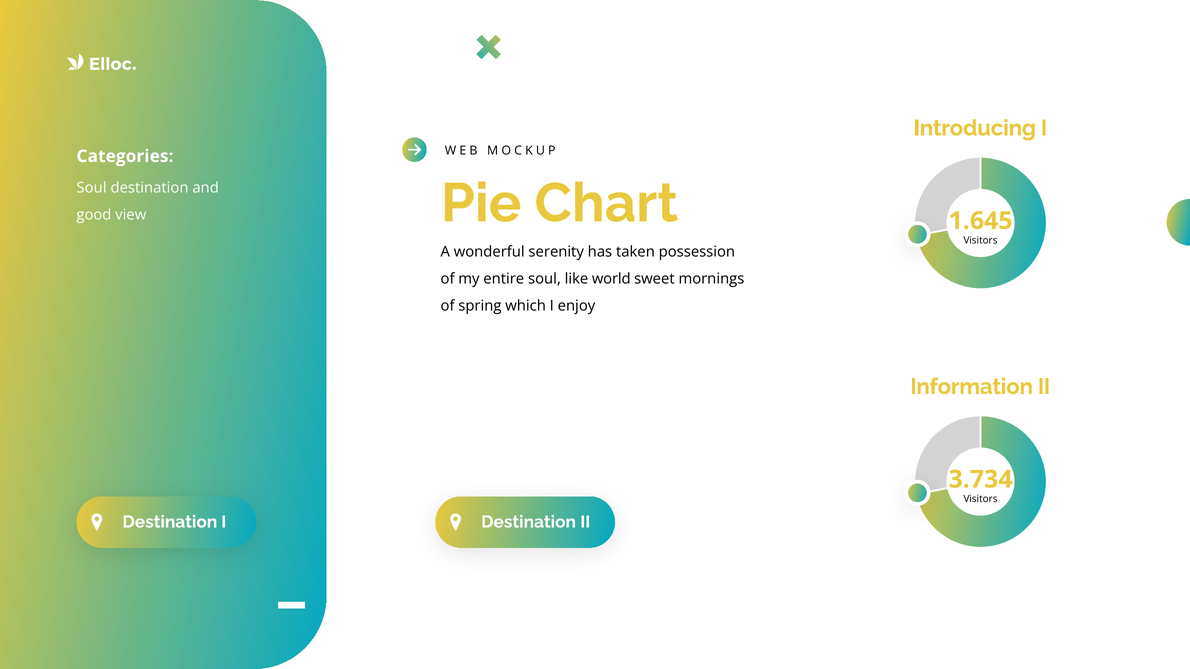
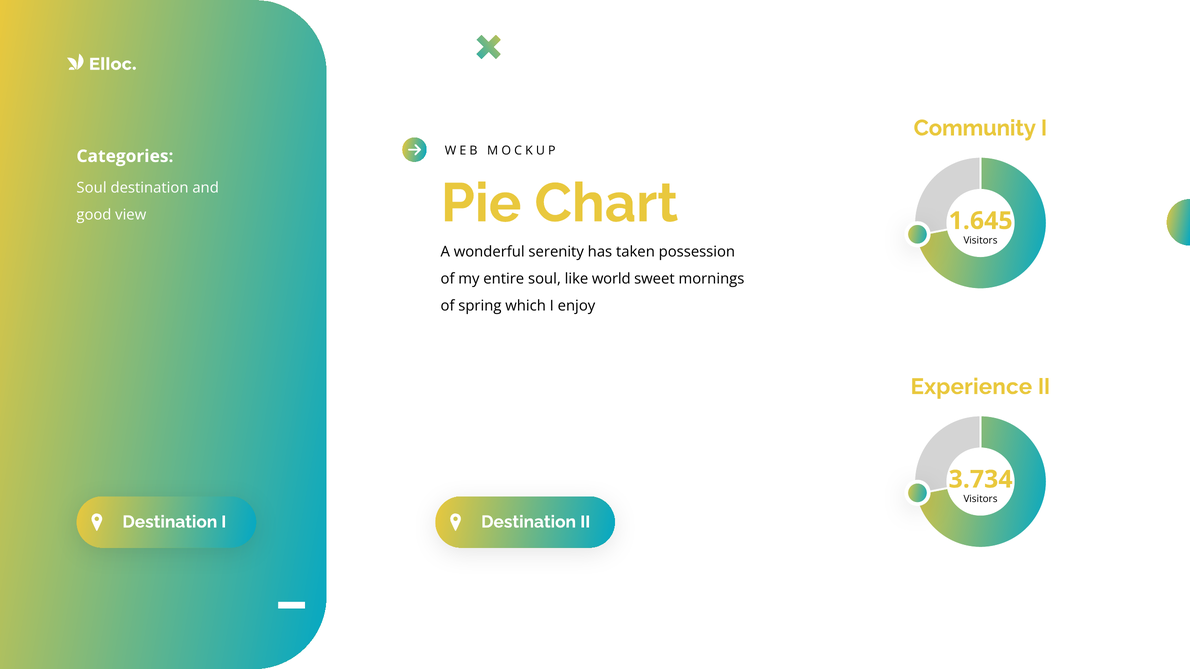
Introducing: Introducing -> Community
Information: Information -> Experience
